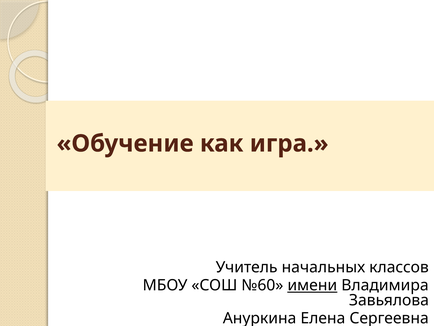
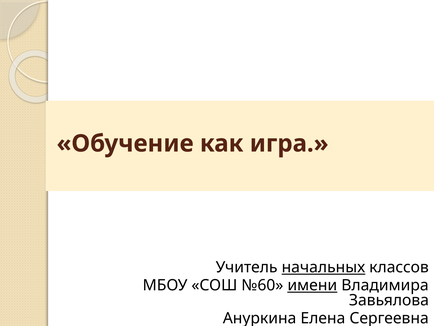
начальных underline: none -> present
